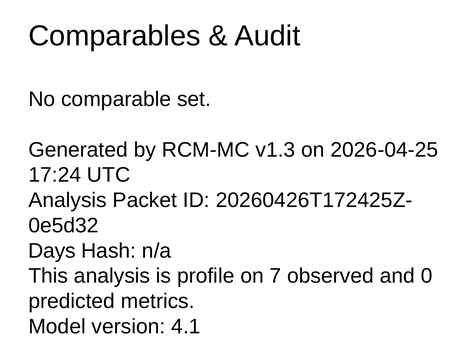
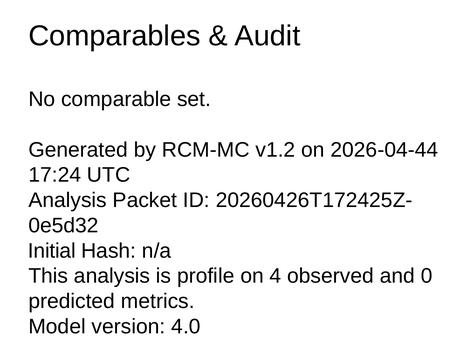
v1.3: v1.3 -> v1.2
2026-04-25: 2026-04-25 -> 2026-04-44
Days: Days -> Initial
7: 7 -> 4
4.1: 4.1 -> 4.0
